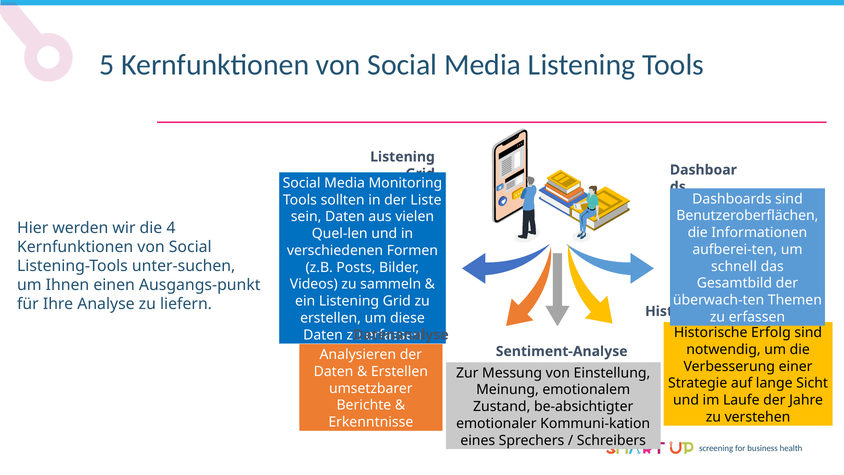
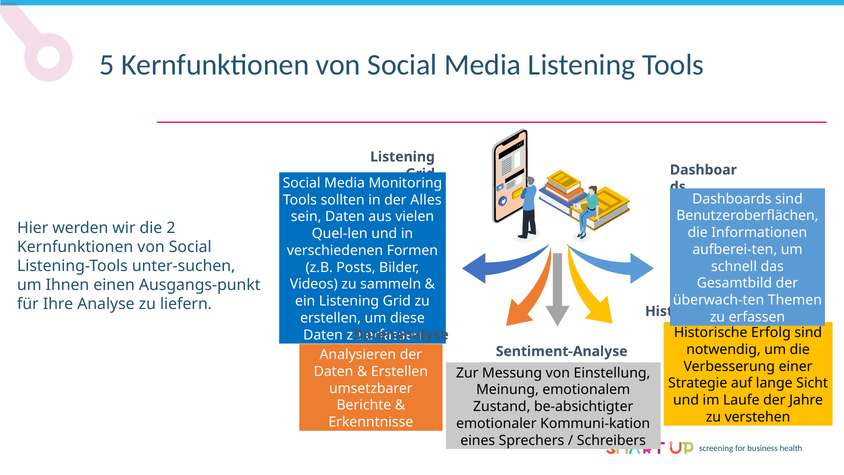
Liste: Liste -> Alles
4: 4 -> 2
